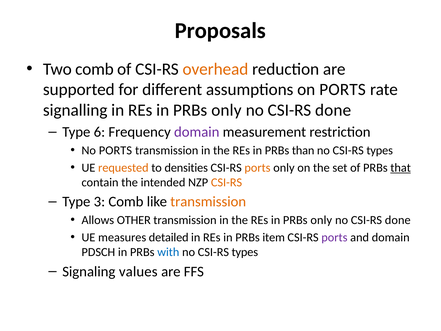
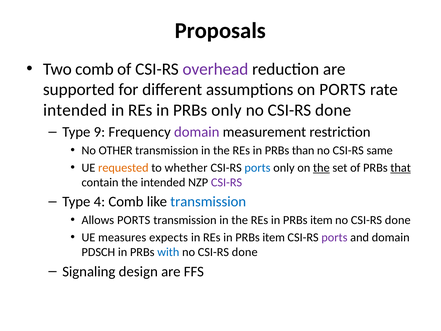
overhead colour: orange -> purple
signalling at (75, 110): signalling -> intended
6: 6 -> 9
No PORTS: PORTS -> OTHER
types at (380, 150): types -> same
densities: densities -> whether
ports at (258, 168) colour: orange -> blue
the at (321, 168) underline: none -> present
CSI-RS at (227, 182) colour: orange -> purple
3: 3 -> 4
transmission at (208, 202) colour: orange -> blue
Allows OTHER: OTHER -> PORTS
only at (321, 220): only -> item
detailed: detailed -> expects
types at (245, 252): types -> done
values: values -> design
